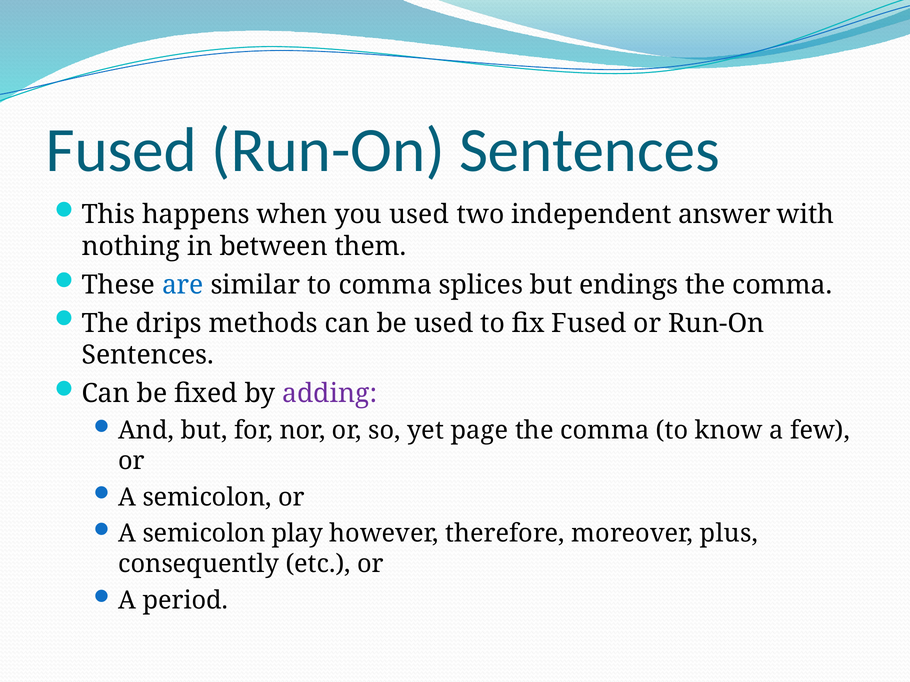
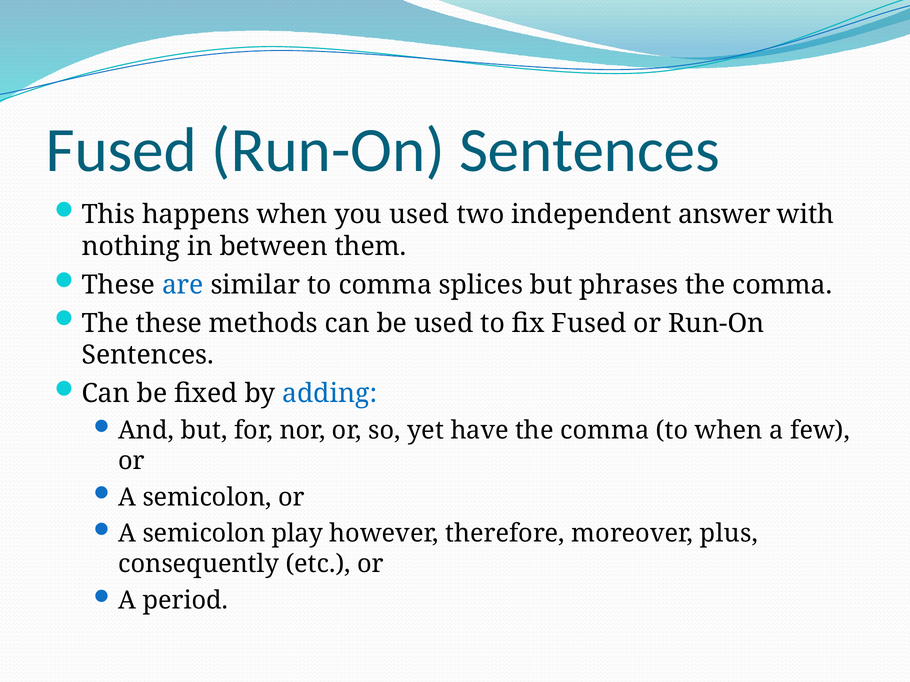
endings: endings -> phrases
The drips: drips -> these
adding colour: purple -> blue
page: page -> have
to know: know -> when
